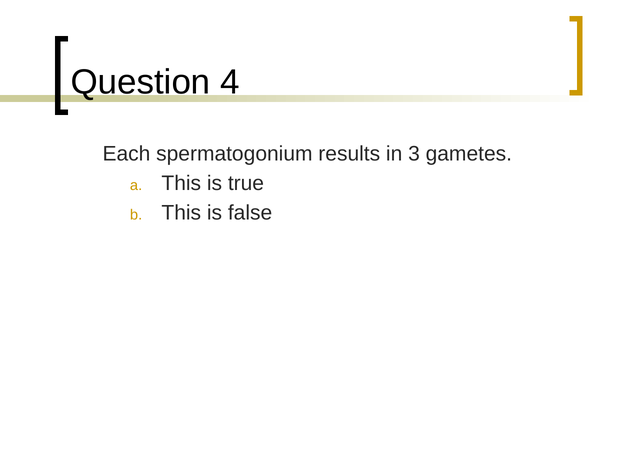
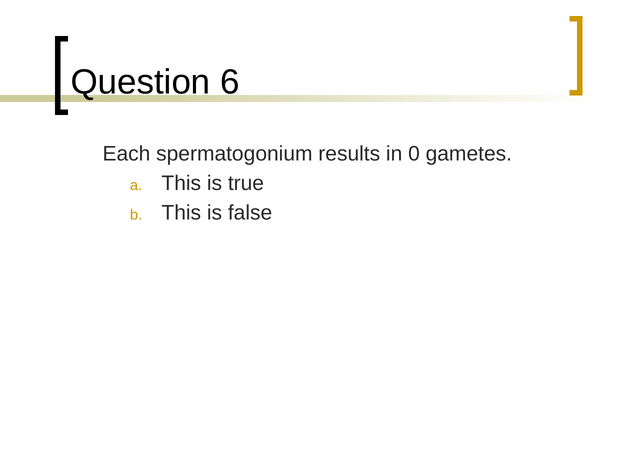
4: 4 -> 6
3: 3 -> 0
